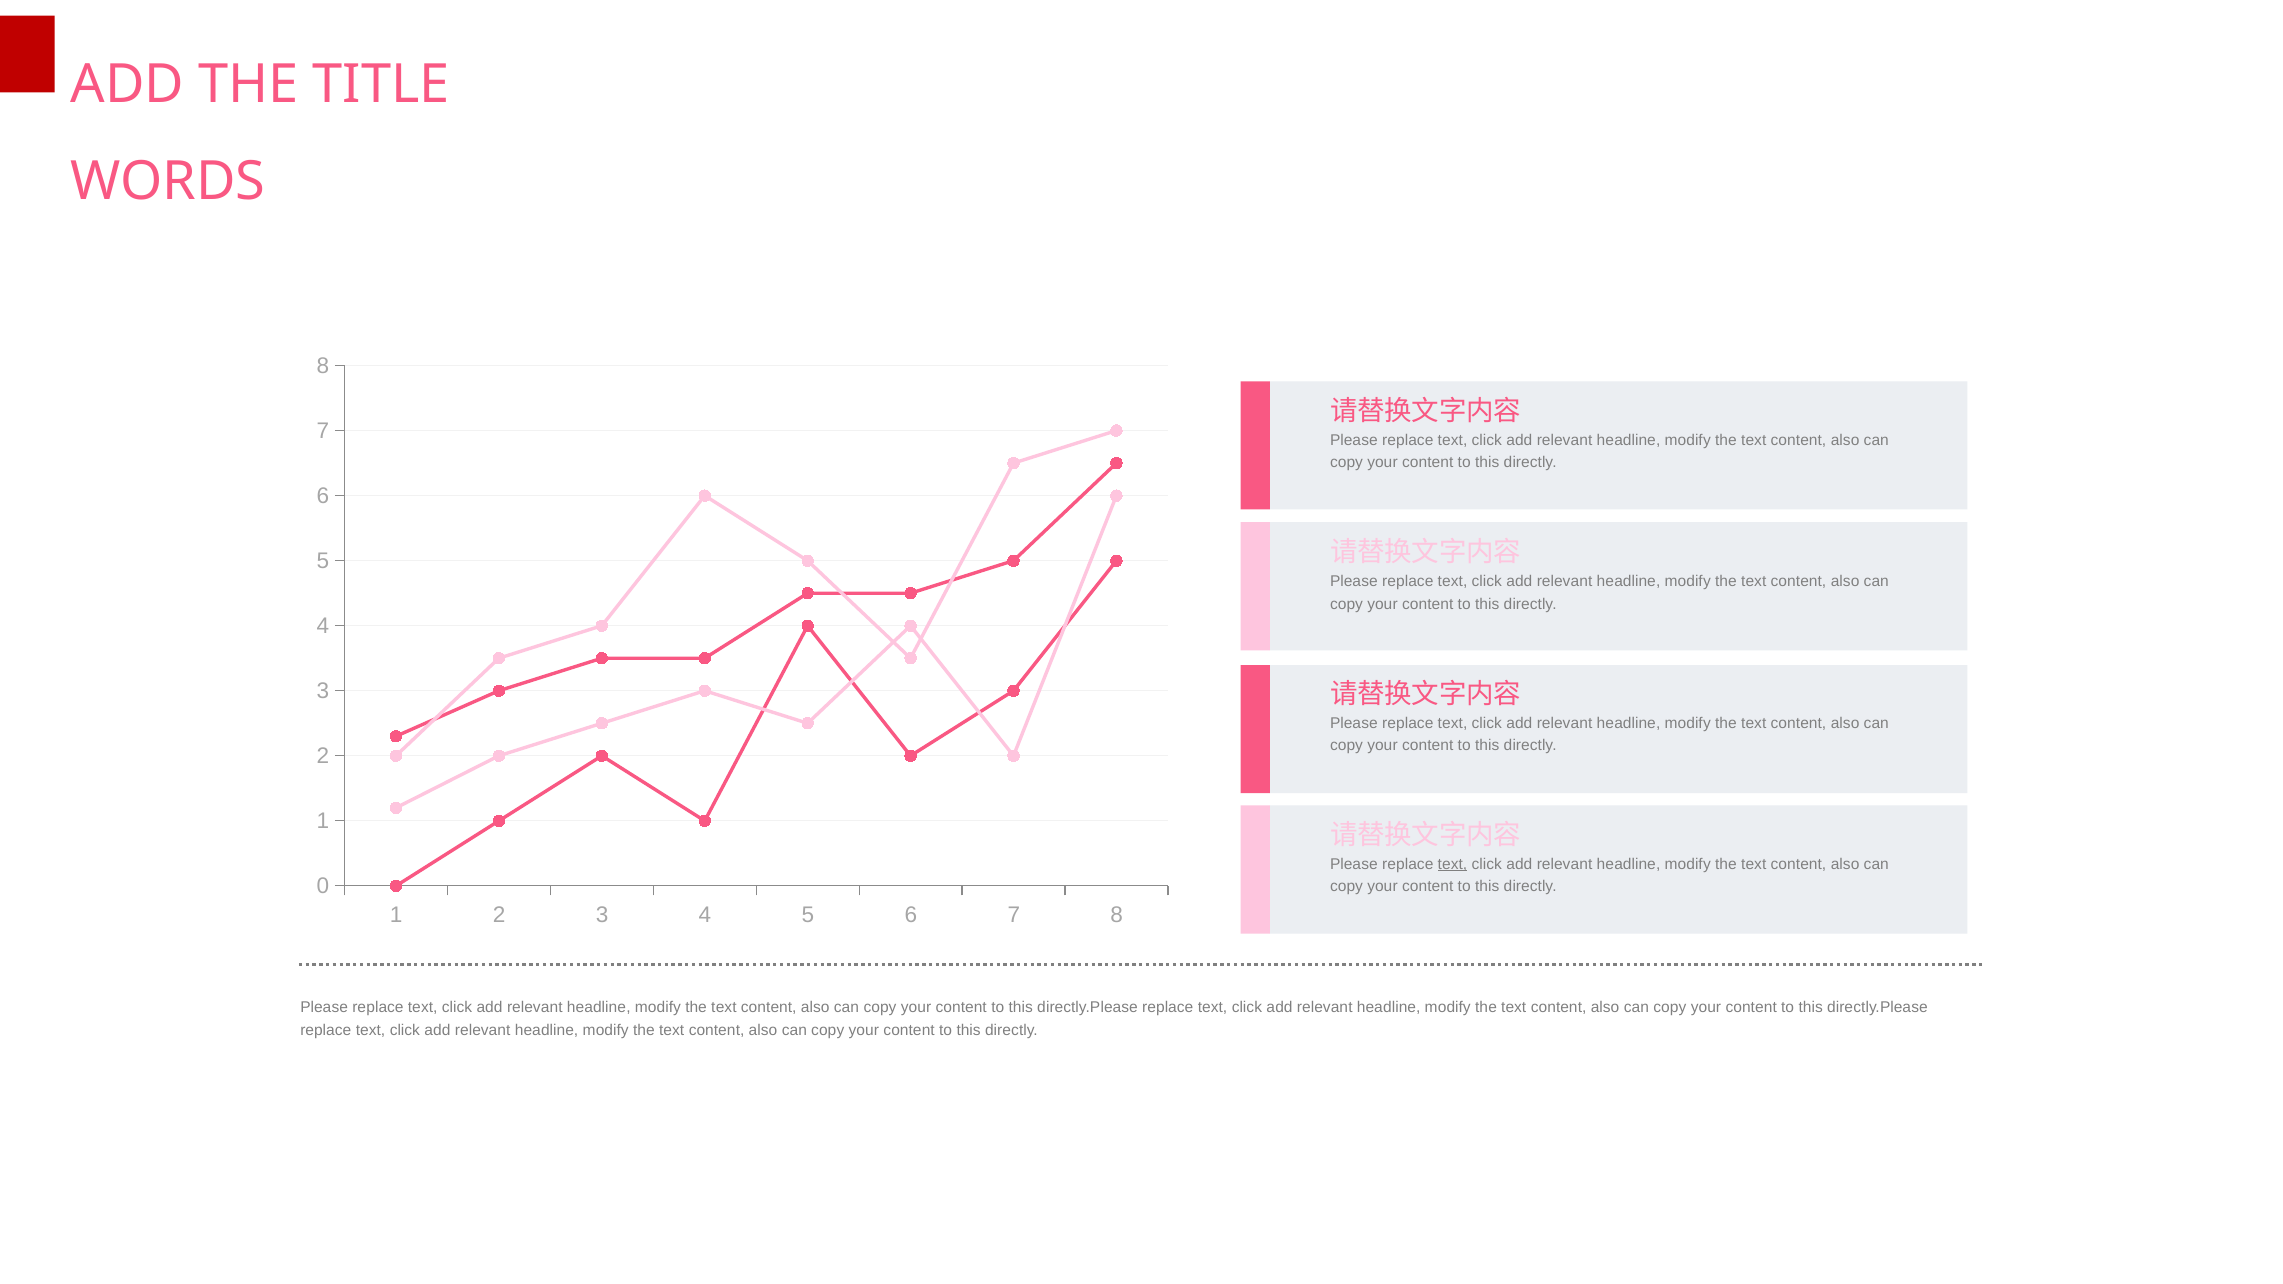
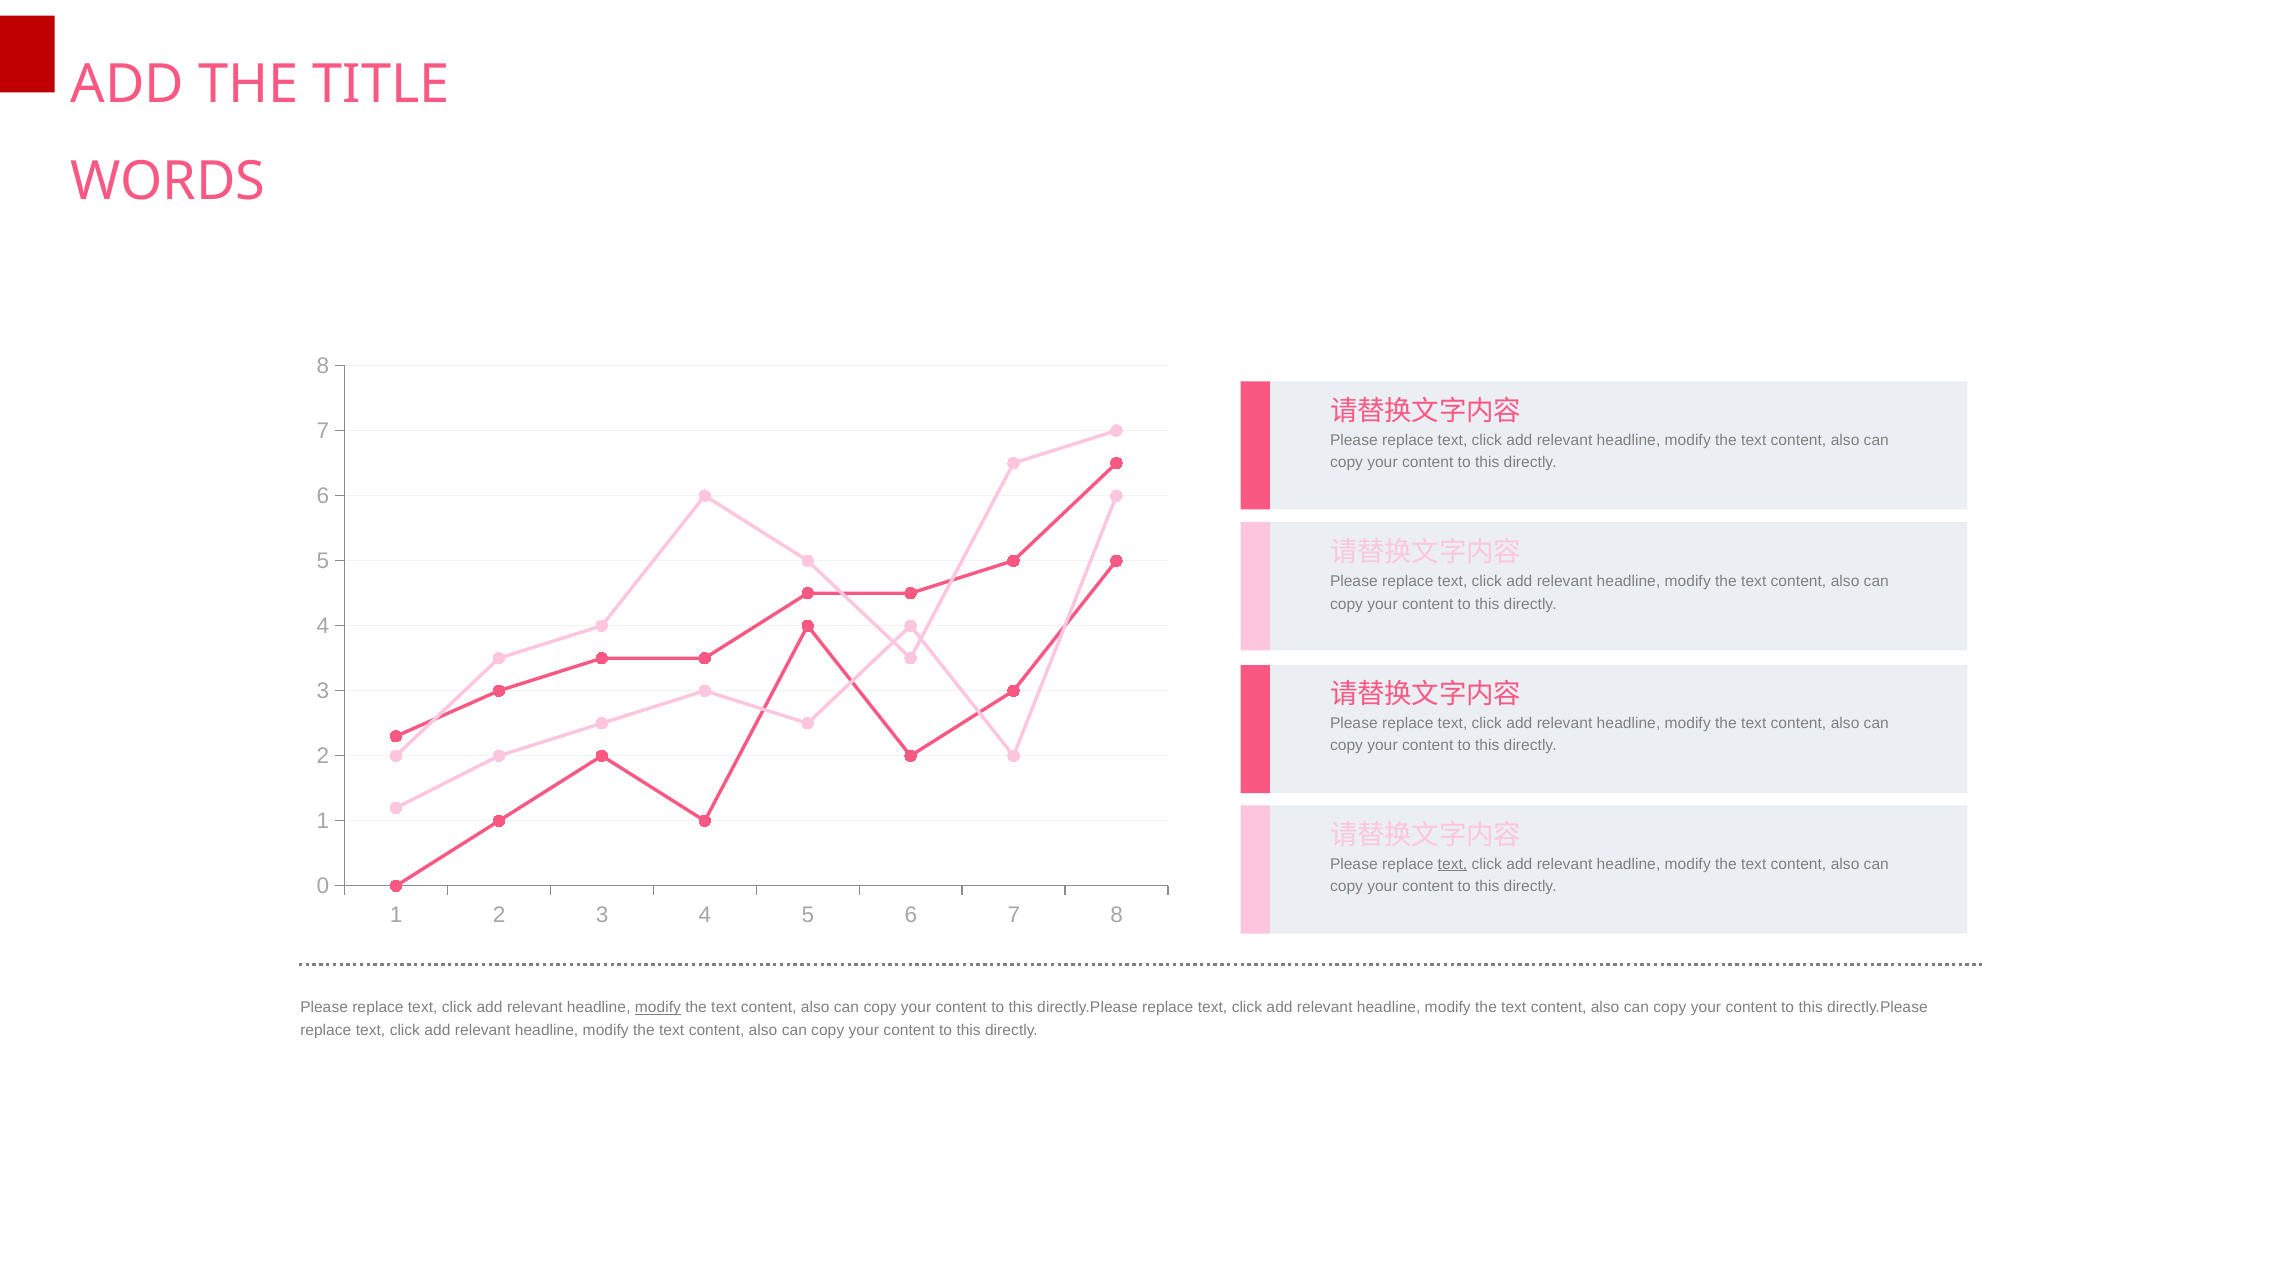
modify at (658, 1008) underline: none -> present
